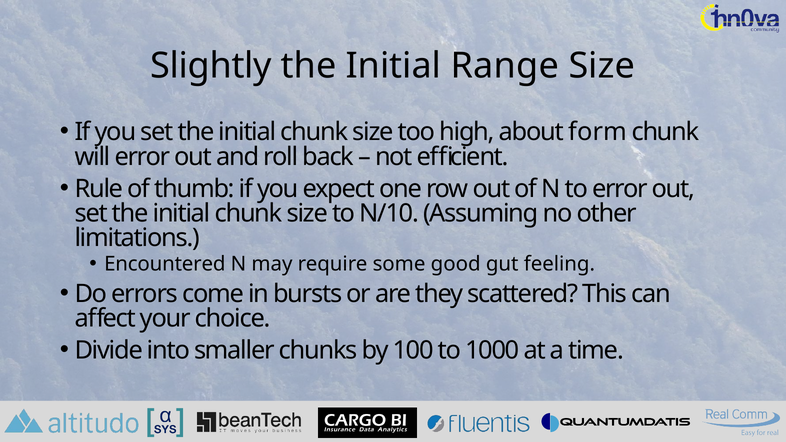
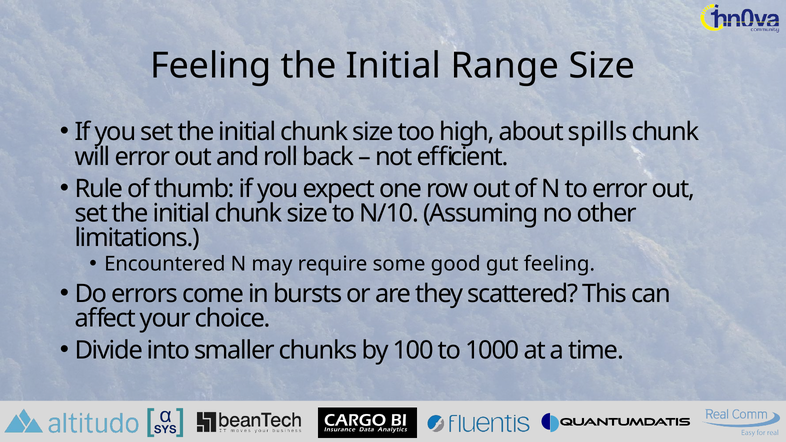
Slightly at (211, 66): Slightly -> Feeling
form: form -> spills
